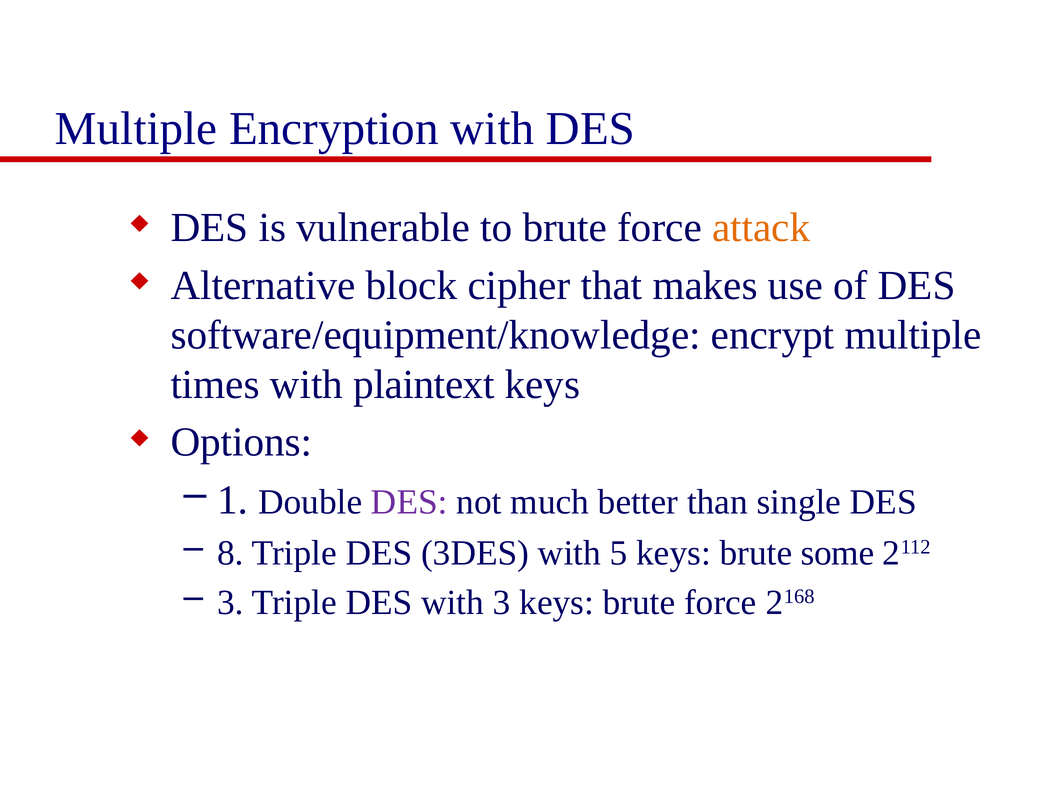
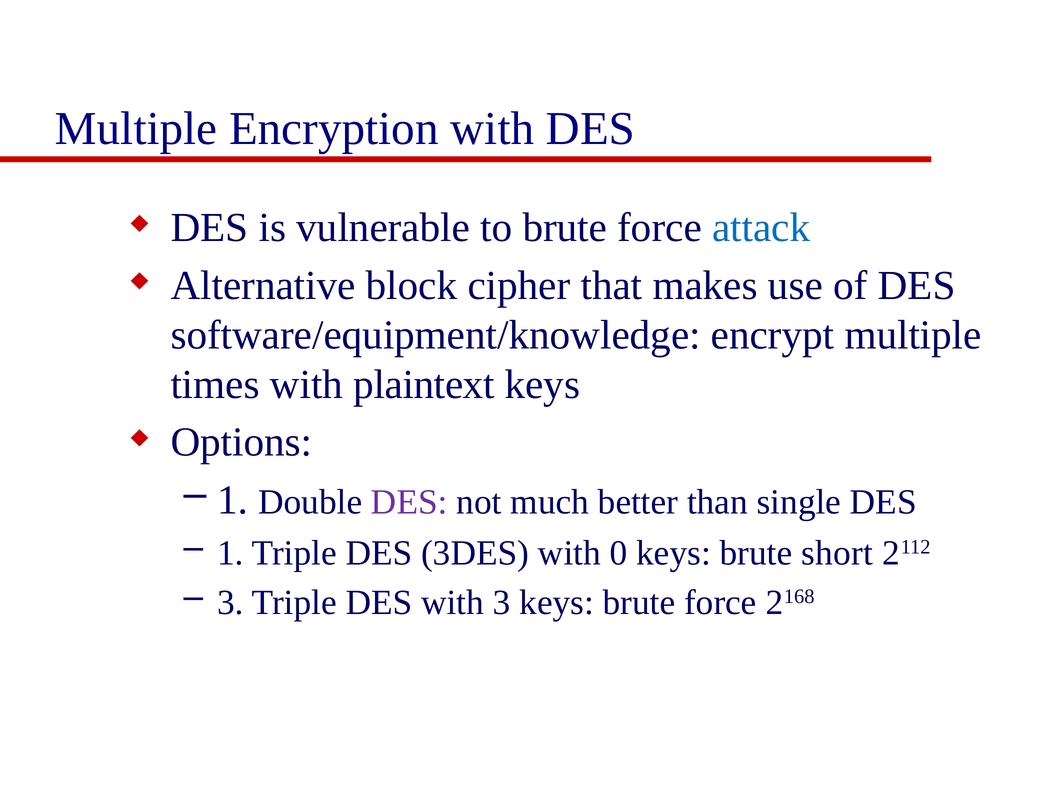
attack colour: orange -> blue
8: 8 -> 1
5: 5 -> 0
some: some -> short
